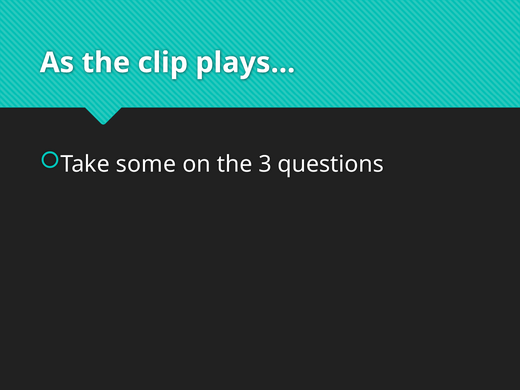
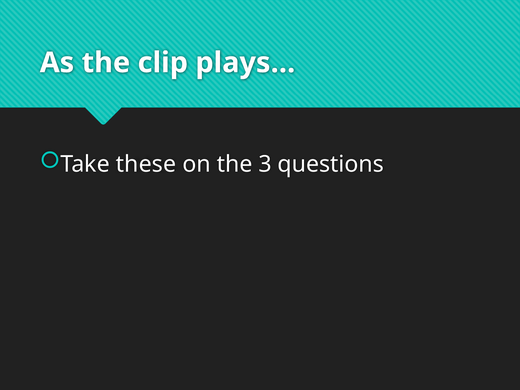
some: some -> these
